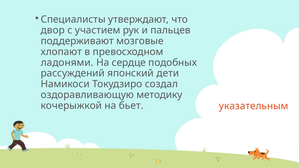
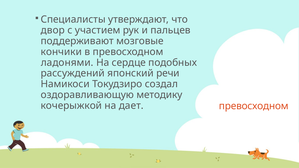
хлопают: хлопают -> кончики
дети: дети -> речи
бьет: бьет -> дает
указательным at (254, 106): указательным -> превосходном
